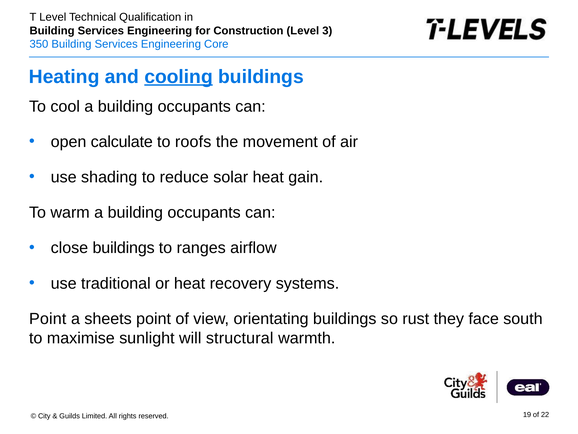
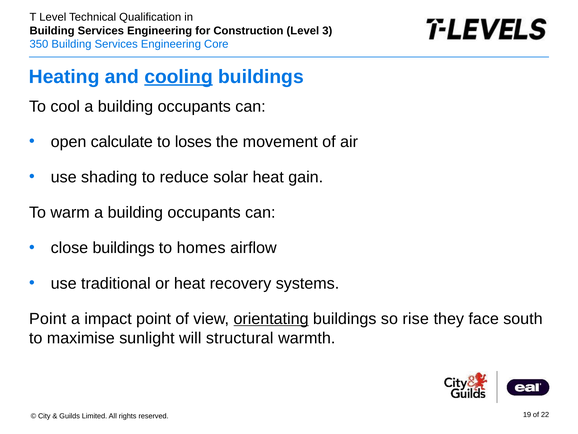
roofs: roofs -> loses
ranges: ranges -> homes
sheets: sheets -> impact
orientating underline: none -> present
rust: rust -> rise
